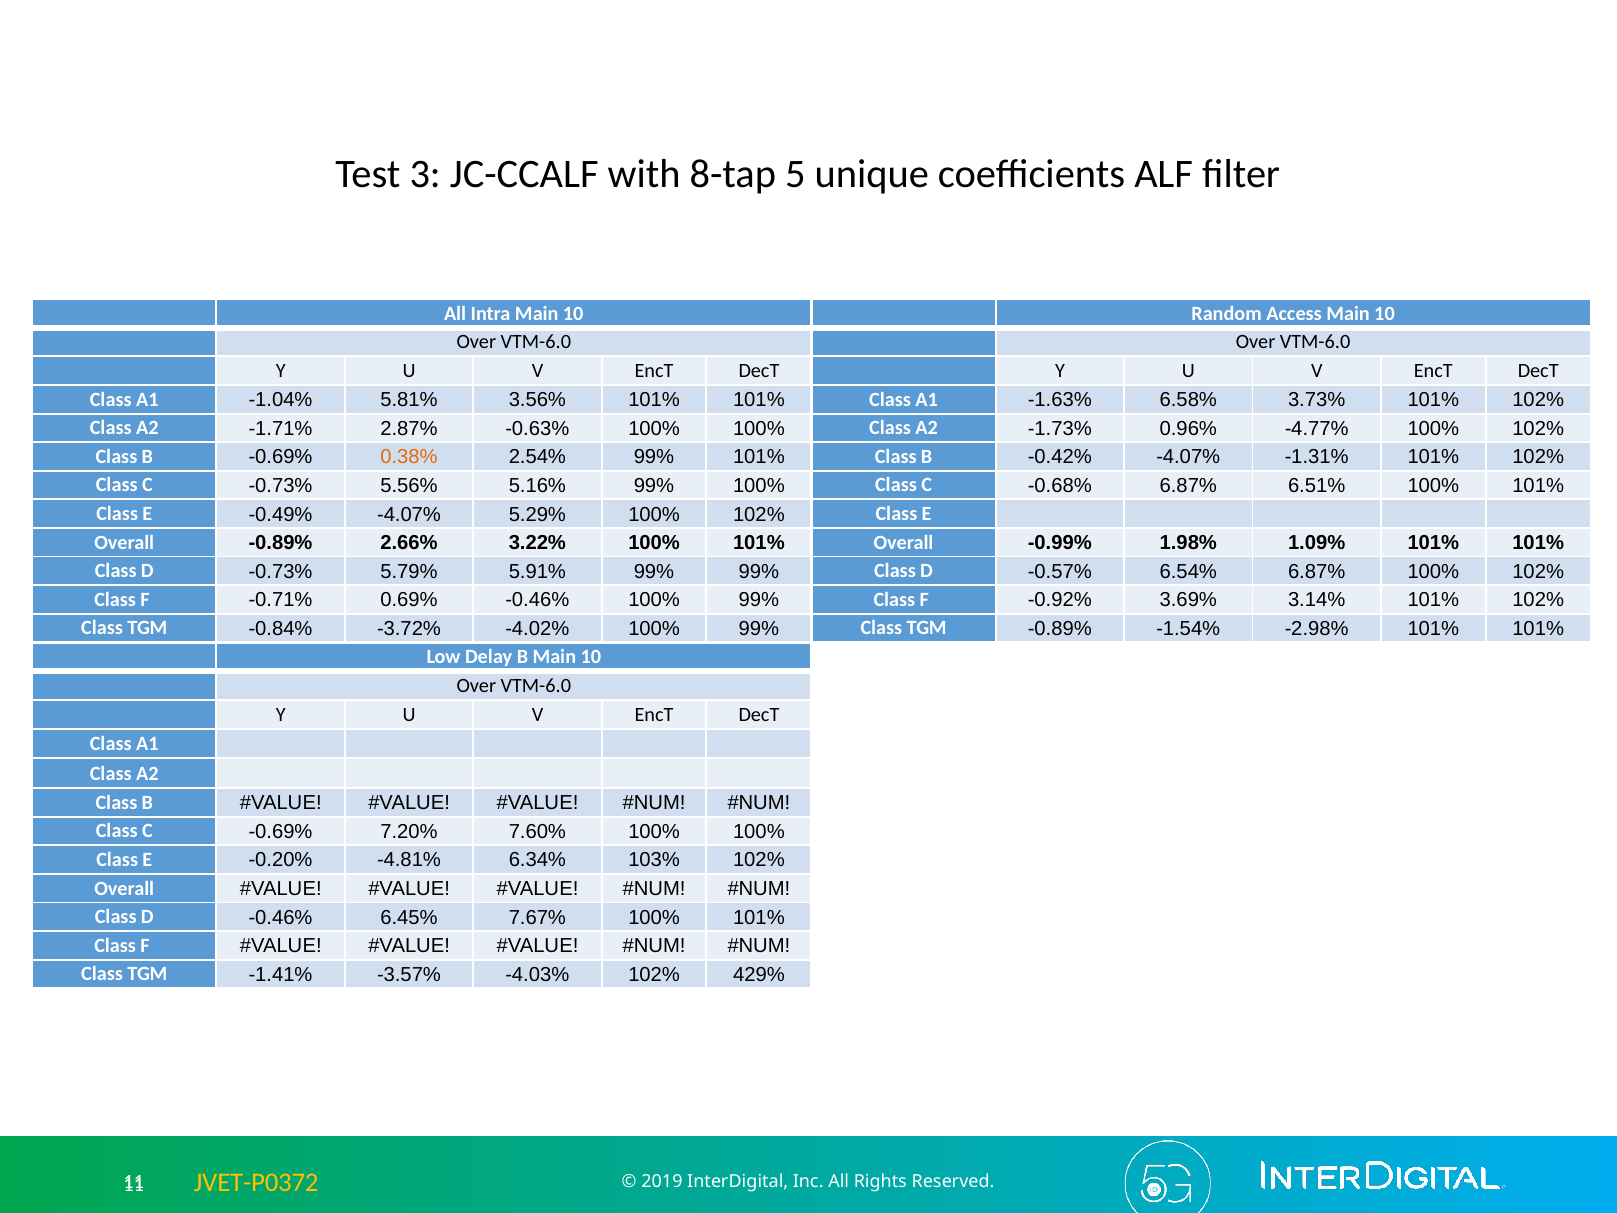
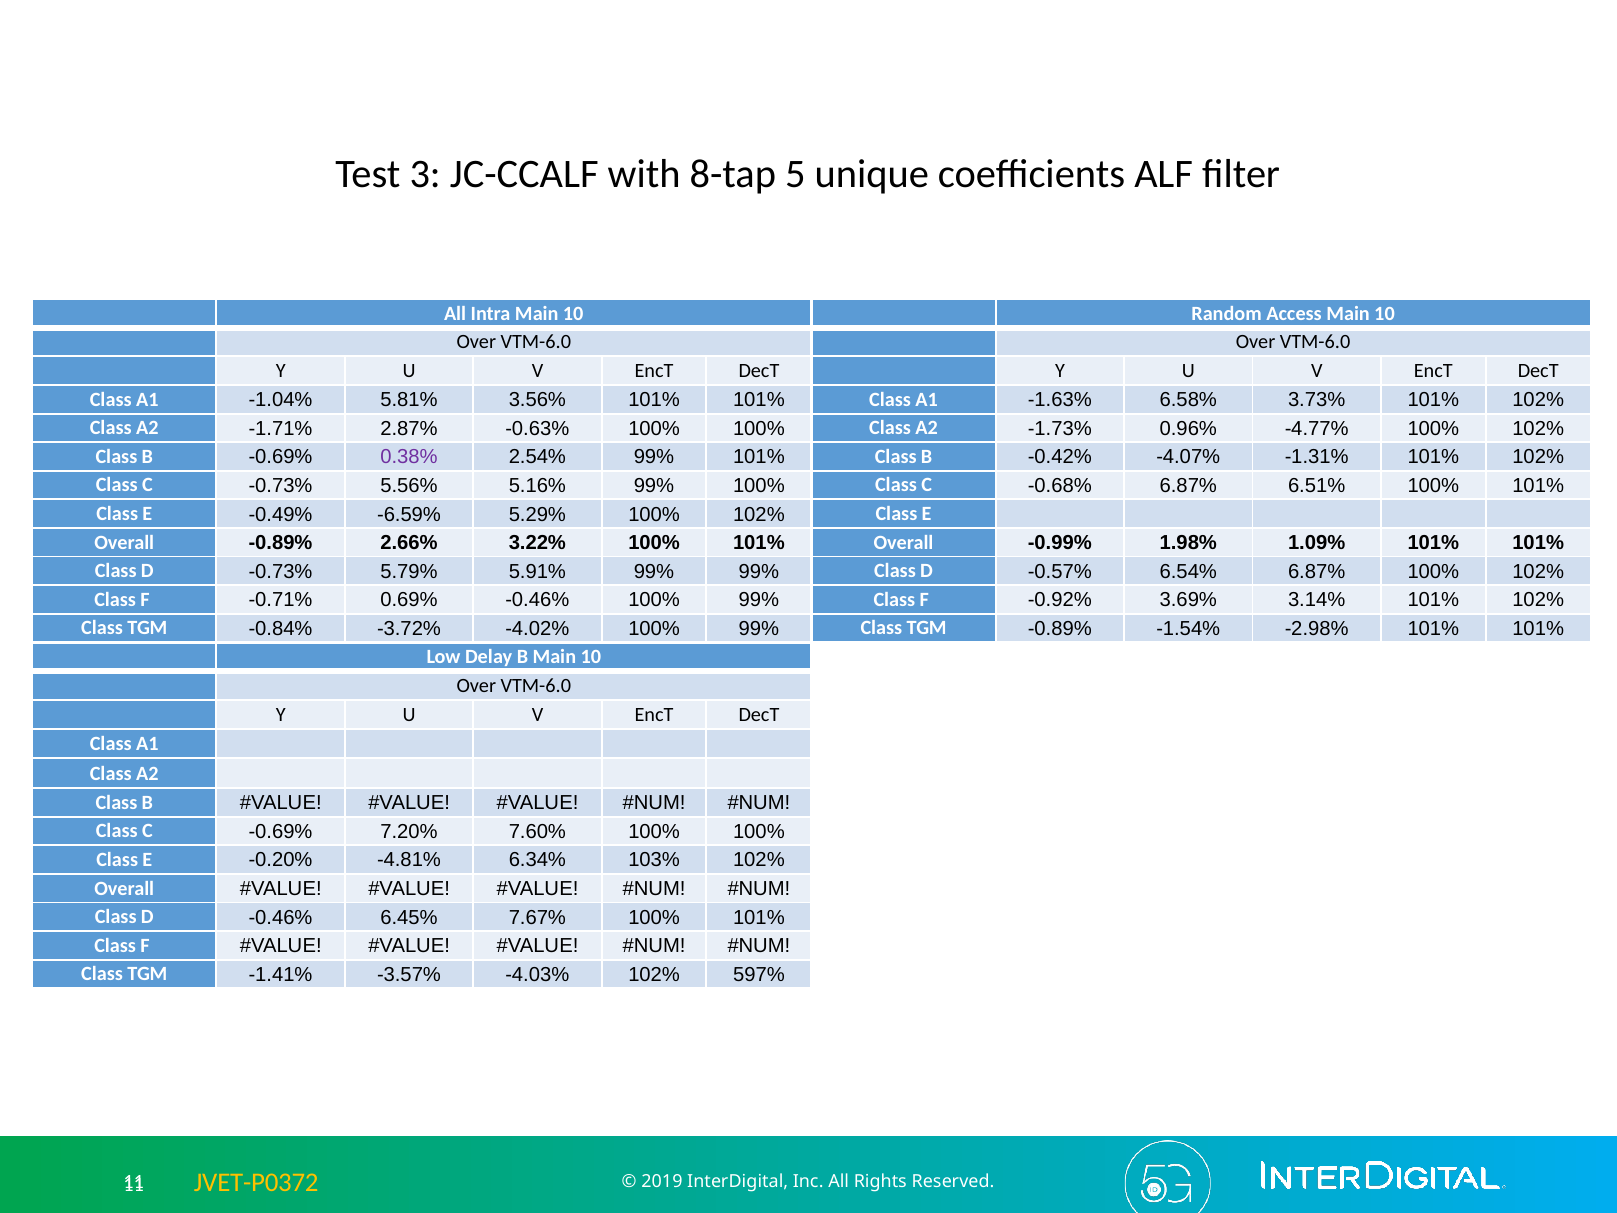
0.38% colour: orange -> purple
-0.49% -4.07%: -4.07% -> -6.59%
429%: 429% -> 597%
